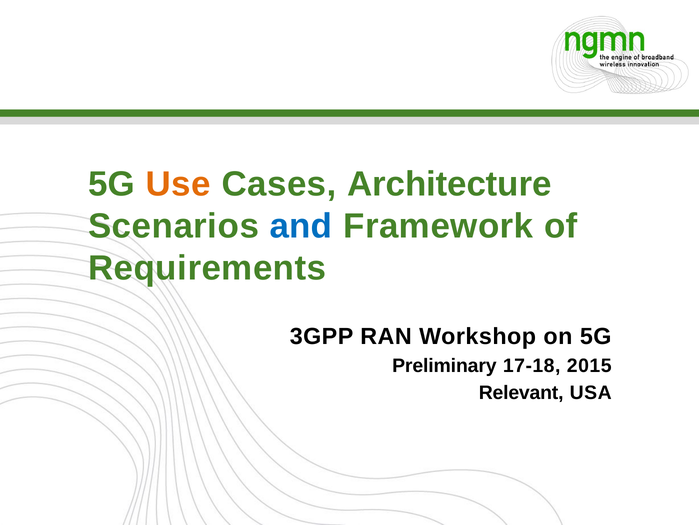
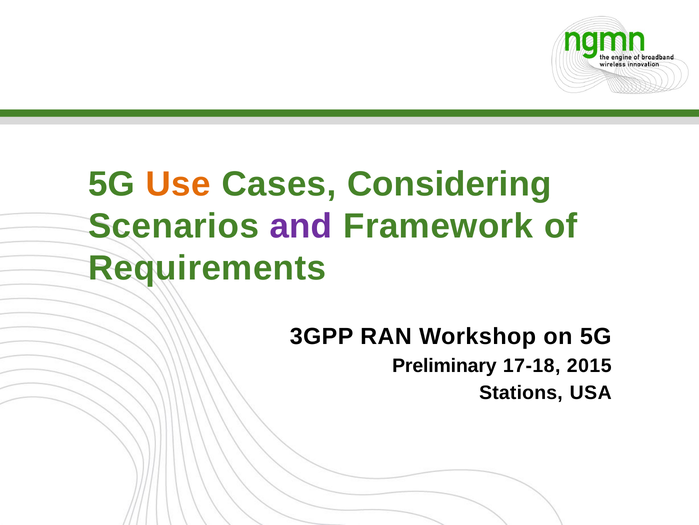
Architecture: Architecture -> Considering
and colour: blue -> purple
Relevant: Relevant -> Stations
